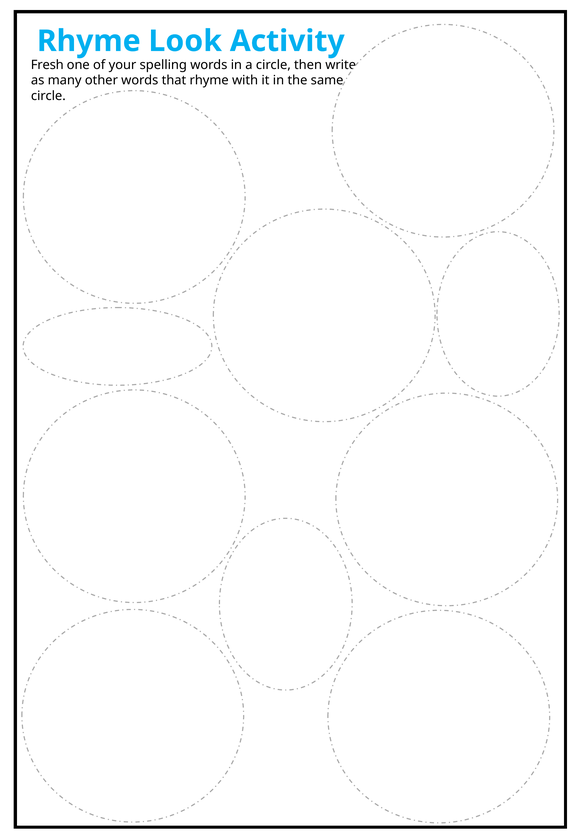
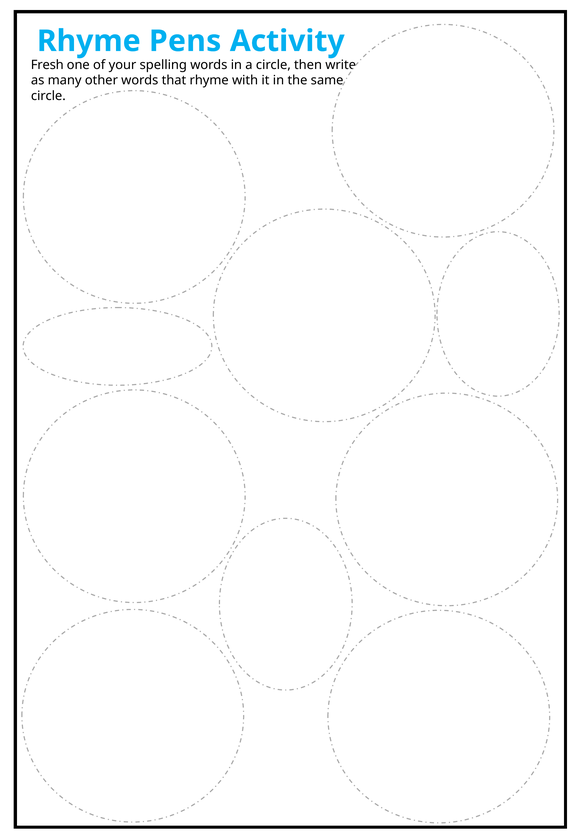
Look: Look -> Pens
